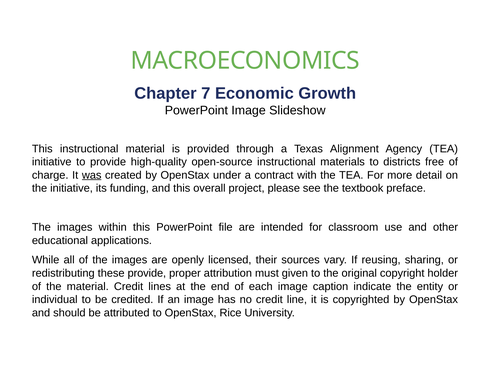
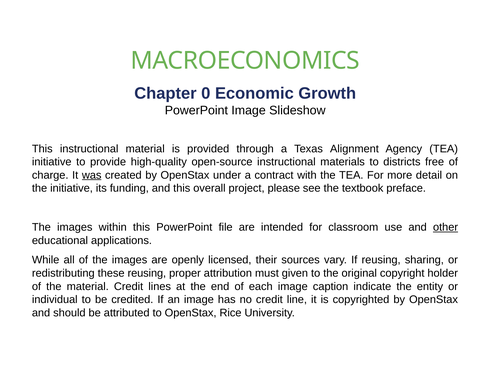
7: 7 -> 0
other underline: none -> present
these provide: provide -> reusing
